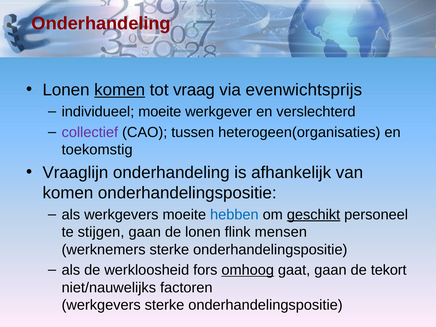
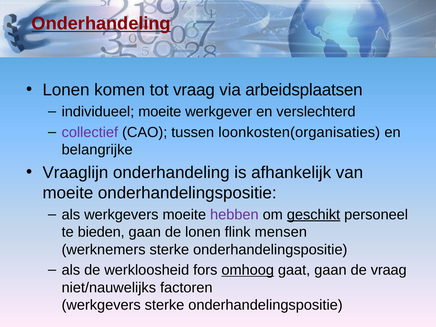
Onderhandeling at (101, 24) underline: none -> present
komen at (120, 90) underline: present -> none
evenwichtsprijs: evenwichtsprijs -> arbeidsplaatsen
heterogeen(organisaties: heterogeen(organisaties -> loonkosten(organisaties
toekomstig: toekomstig -> belangrijke
komen at (68, 193): komen -> moeite
hebben colour: blue -> purple
stijgen: stijgen -> bieden
de tekort: tekort -> vraag
